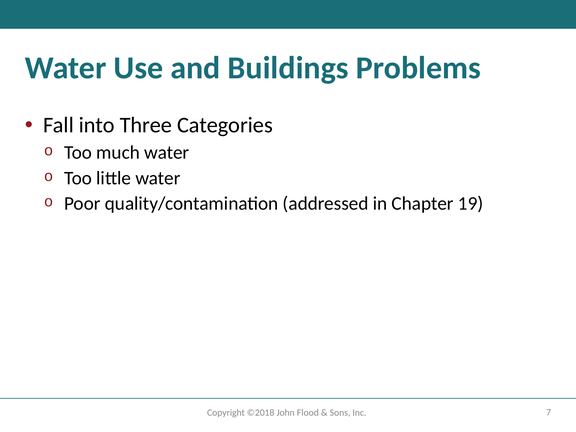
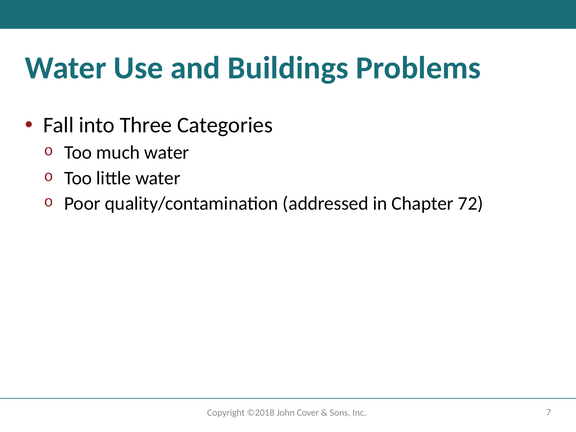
19: 19 -> 72
Flood: Flood -> Cover
